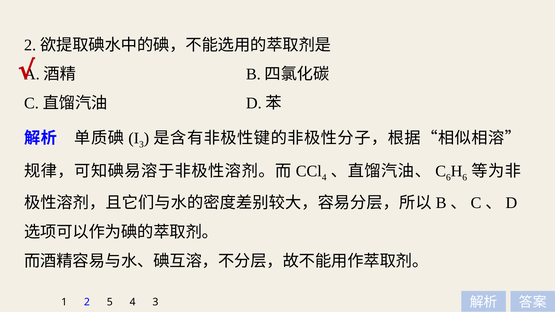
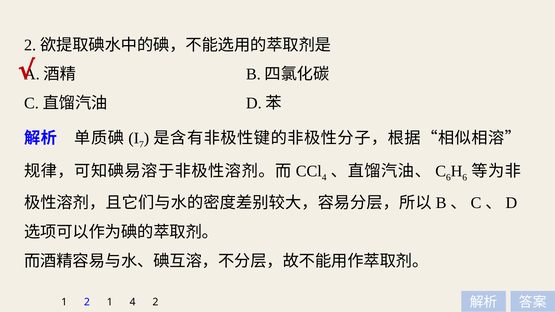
3 at (141, 144): 3 -> 7
2 5: 5 -> 1
4 3: 3 -> 2
